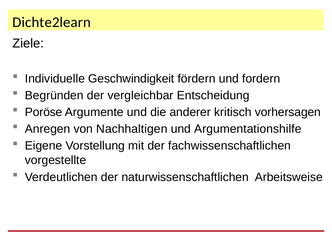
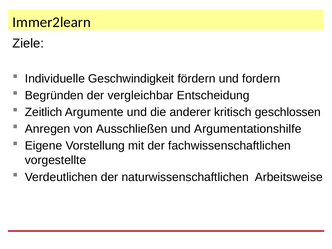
Dichte2learn: Dichte2learn -> Immer2learn
Poröse: Poröse -> Zeitlich
vorhersagen: vorhersagen -> geschlossen
Nachhaltigen: Nachhaltigen -> Ausschließen
